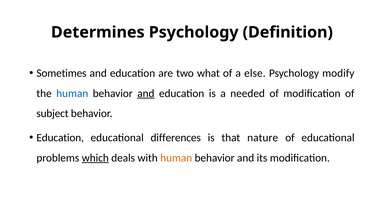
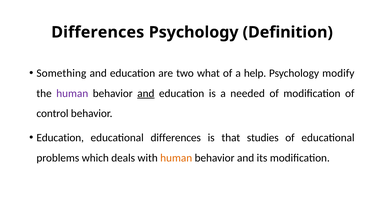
Determines at (98, 32): Determines -> Differences
Sometimes: Sometimes -> Something
else: else -> help
human at (72, 93) colour: blue -> purple
subject: subject -> control
nature: nature -> studies
which underline: present -> none
